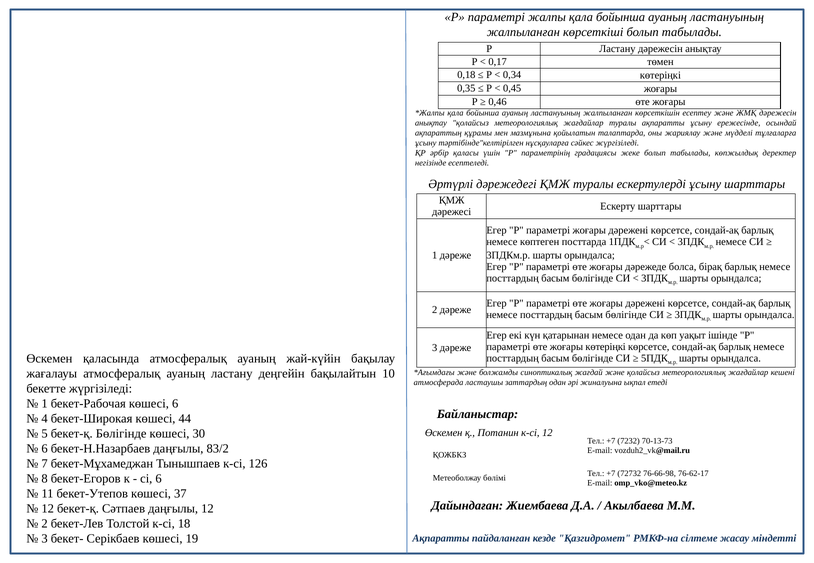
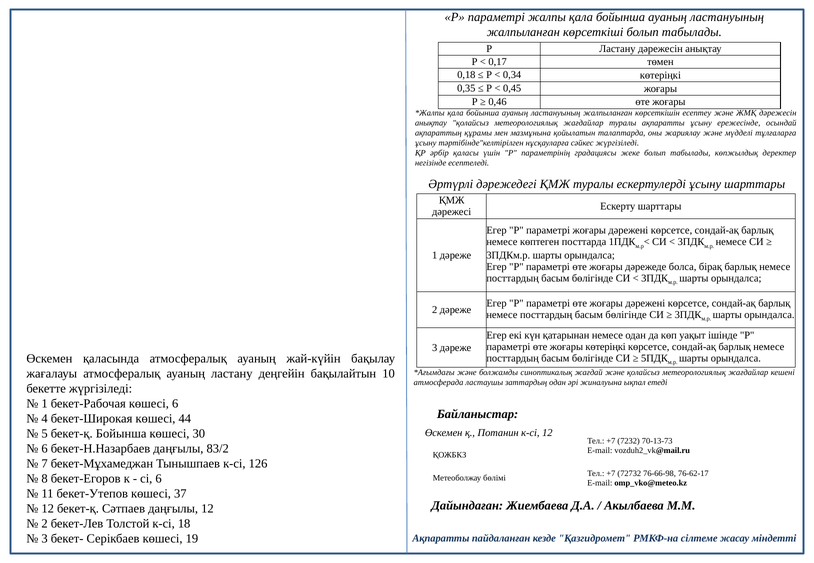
бекет-қ Бөлігінде: Бөлігінде -> Бойынша
